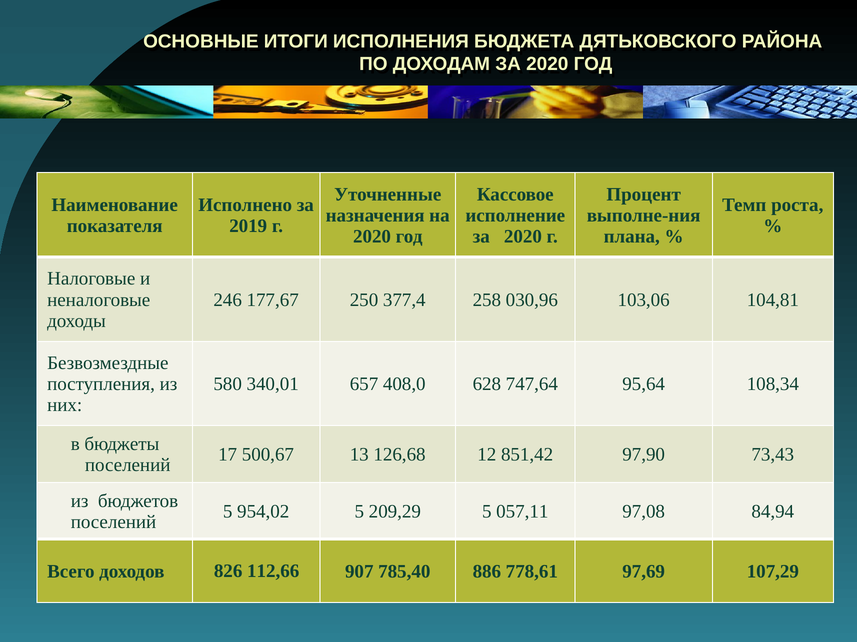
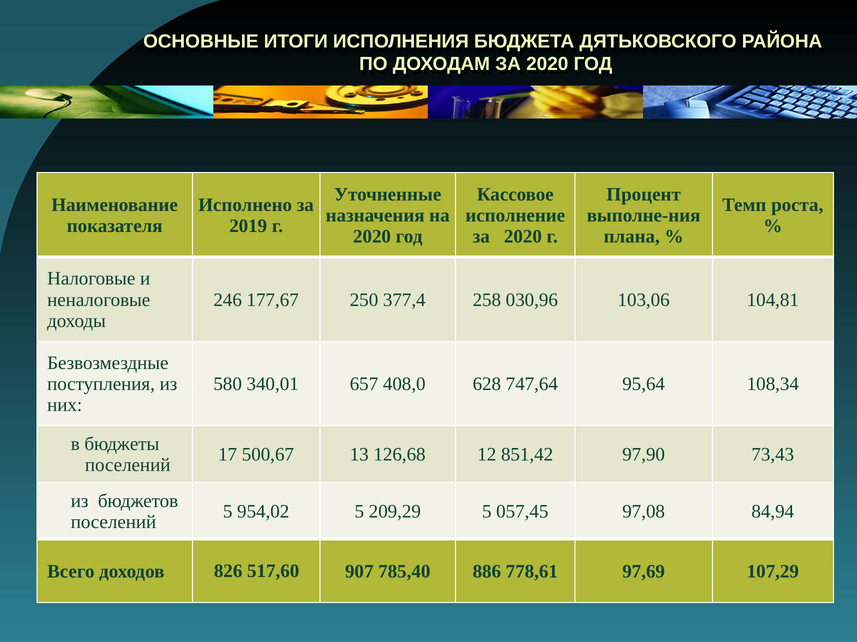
057,11: 057,11 -> 057,45
112,66: 112,66 -> 517,60
